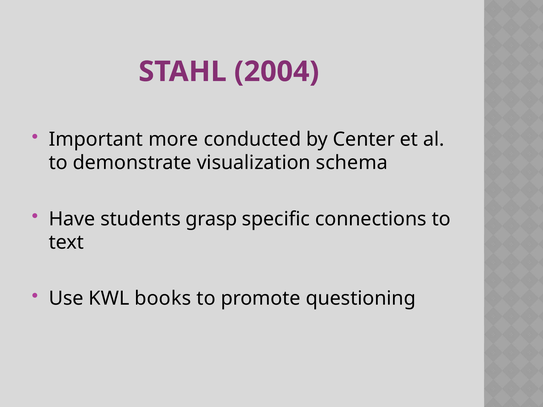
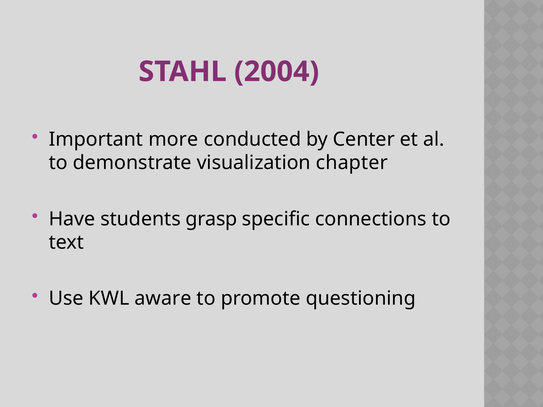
schema: schema -> chapter
books: books -> aware
